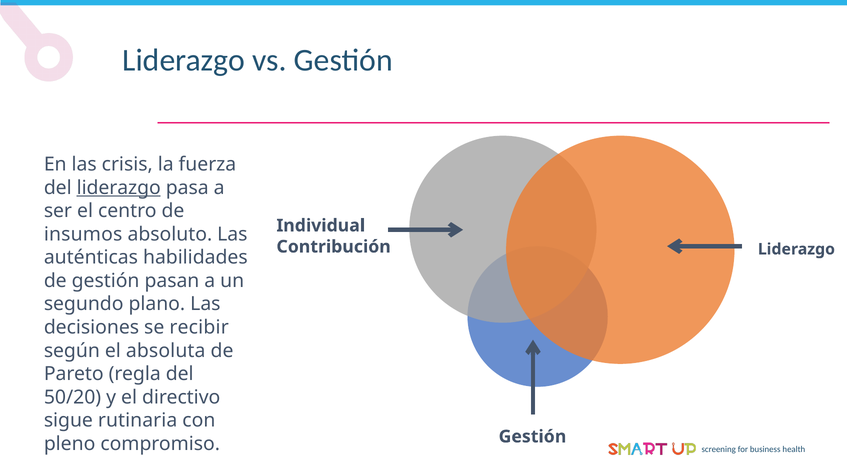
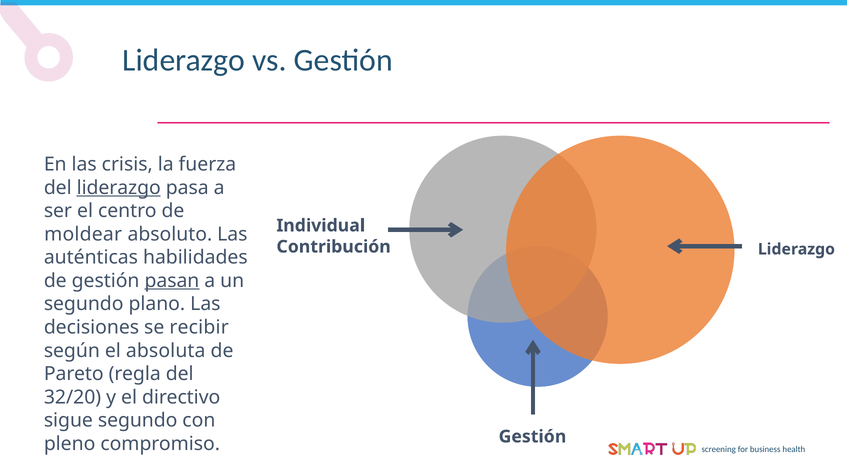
insumos: insumos -> moldear
pasan underline: none -> present
50/20: 50/20 -> 32/20
sigue rutinaria: rutinaria -> segundo
